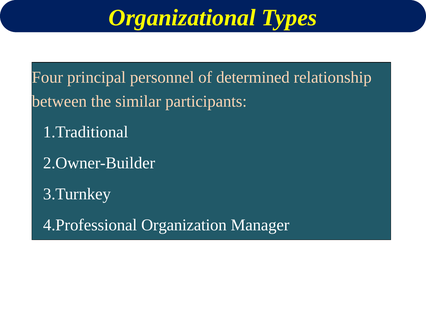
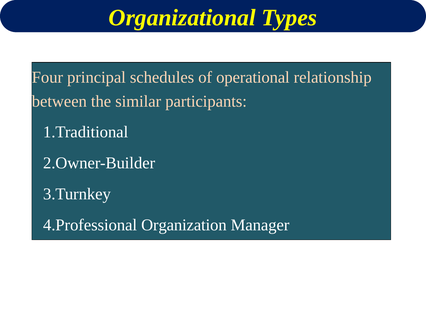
personnel: personnel -> schedules
determined: determined -> operational
